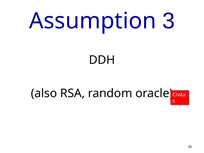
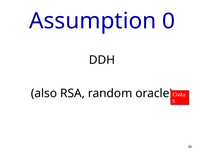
3: 3 -> 0
